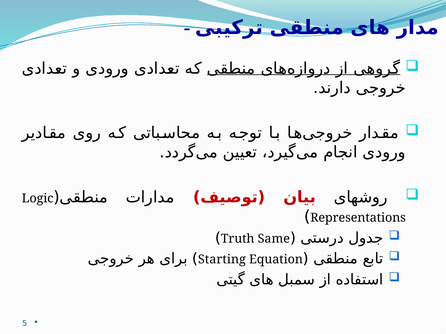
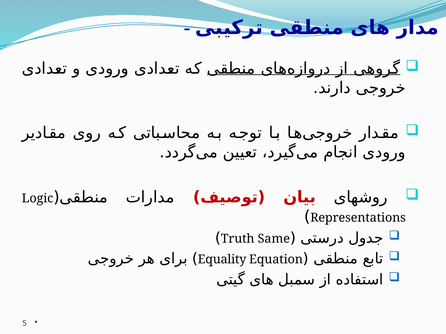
Starting: Starting -> Equality
